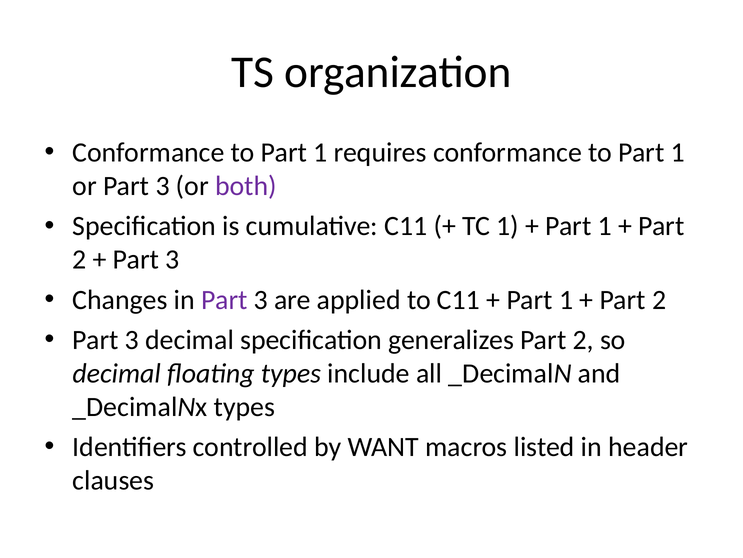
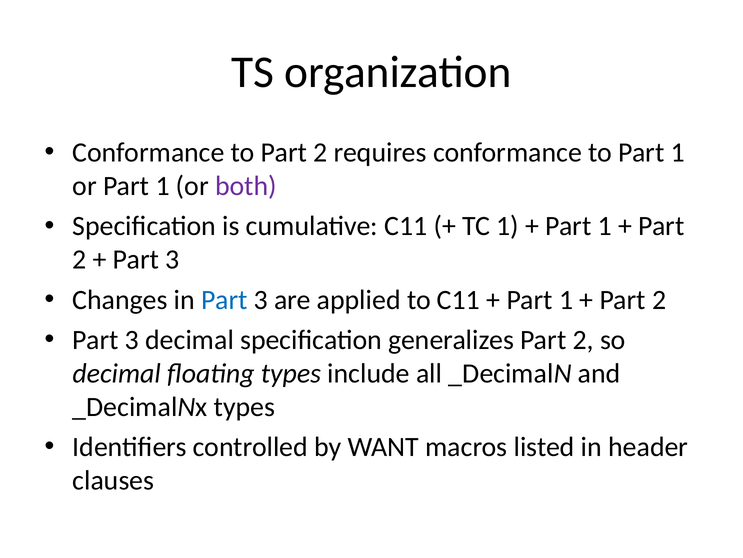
1 at (320, 152): 1 -> 2
or Part 3: 3 -> 1
Part at (224, 299) colour: purple -> blue
